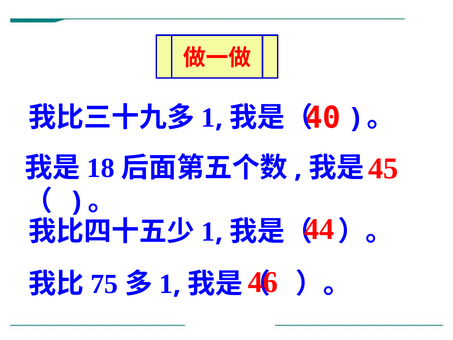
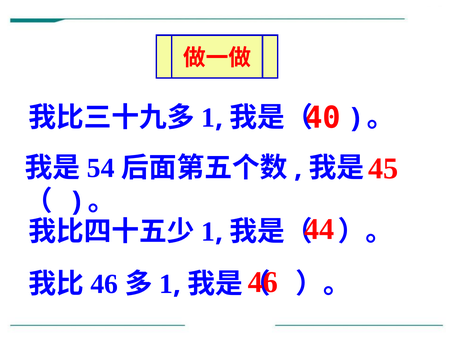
18: 18 -> 54
75 at (104, 284): 75 -> 46
